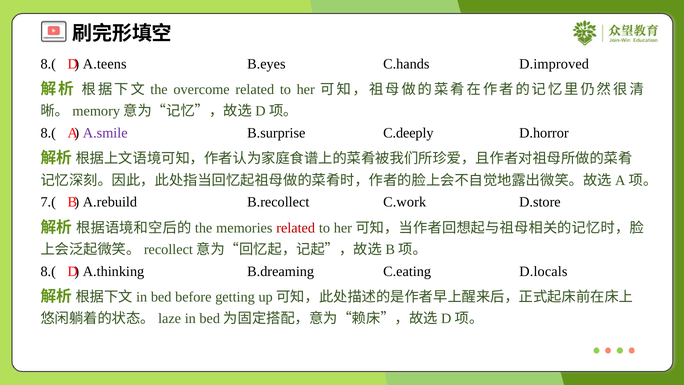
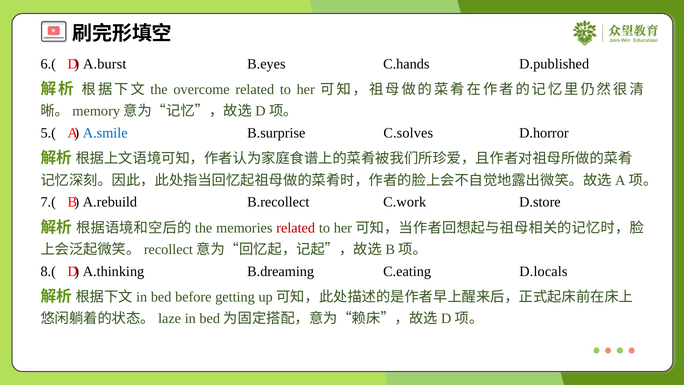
8.( at (48, 64): 8.( -> 6.(
A.teens: A.teens -> A.burst
D.improved: D.improved -> D.published
8.( at (48, 133): 8.( -> 5.(
A.smile colour: purple -> blue
C.deeply: C.deeply -> C.solves
